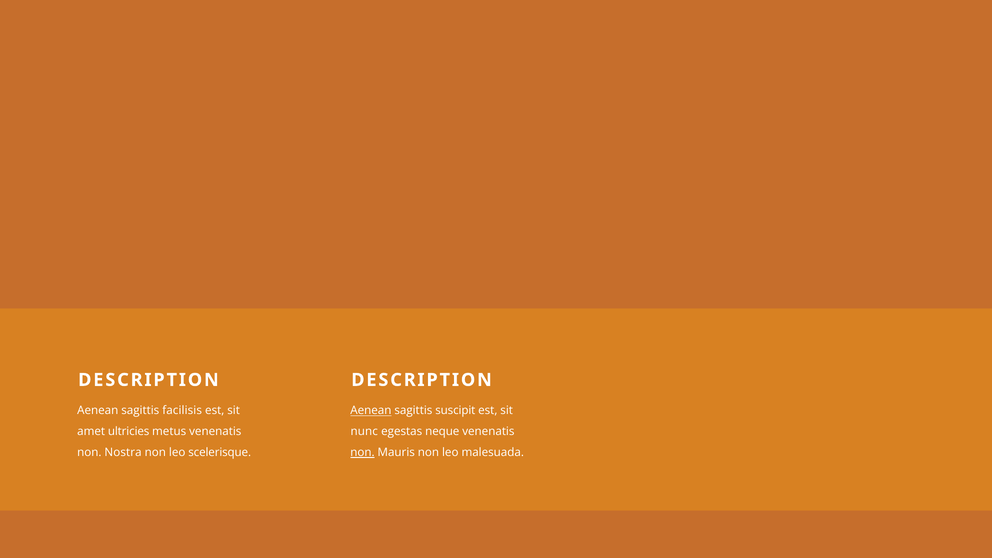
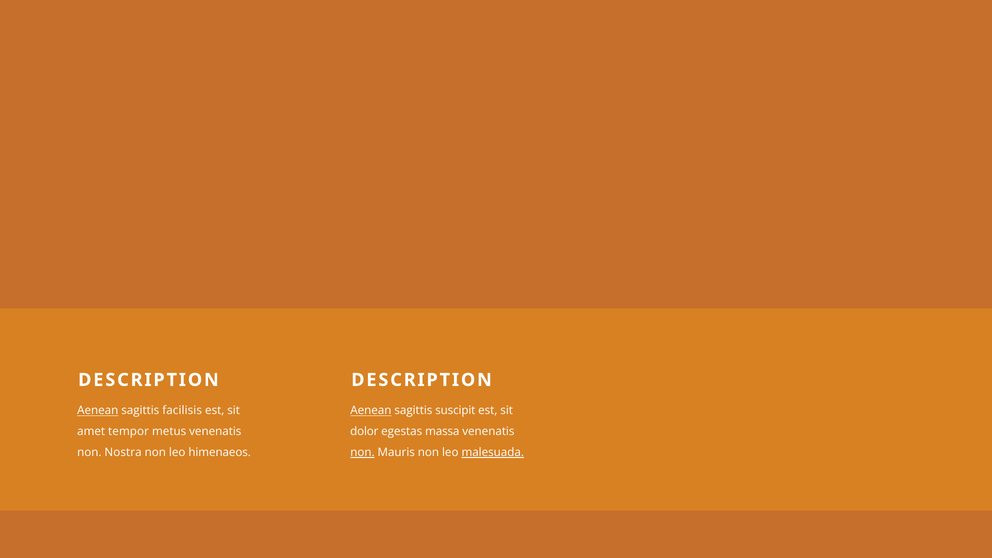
Aenean at (98, 411) underline: none -> present
ultricies: ultricies -> tempor
nunc: nunc -> dolor
neque: neque -> massa
scelerisque: scelerisque -> himenaeos
malesuada underline: none -> present
